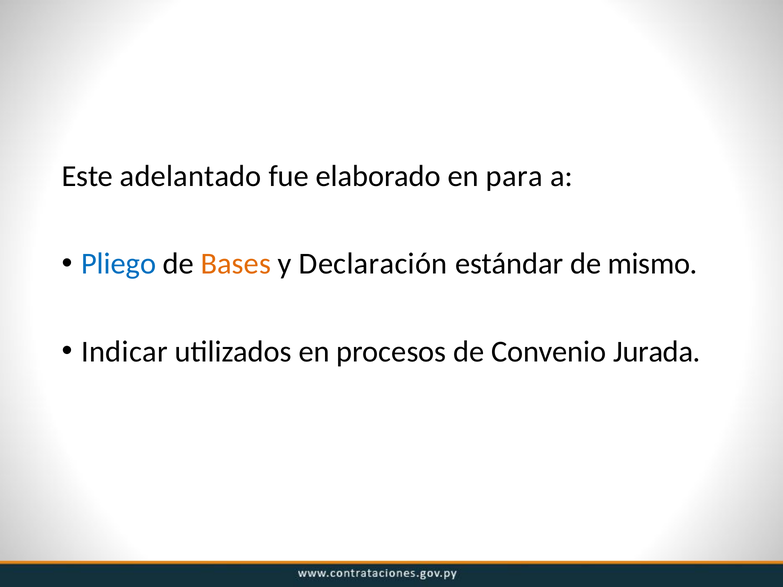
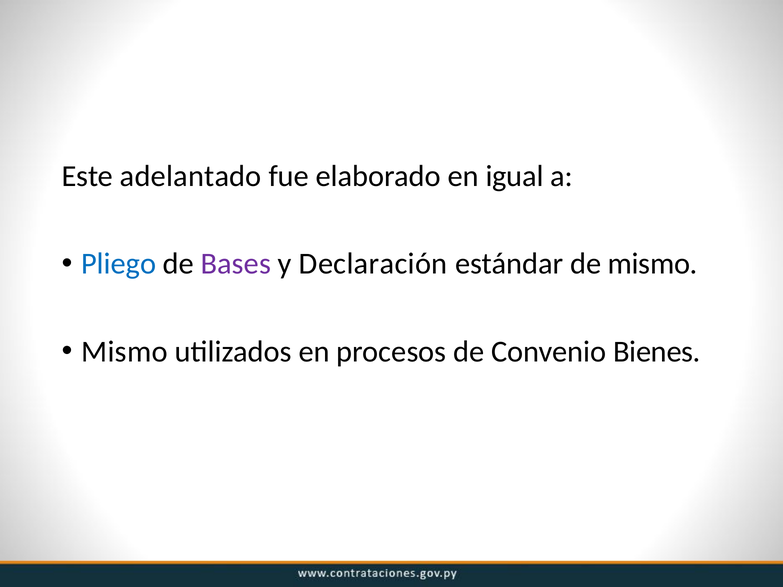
para: para -> igual
Bases colour: orange -> purple
Indicar at (124, 352): Indicar -> Mismo
Jurada: Jurada -> Bienes
